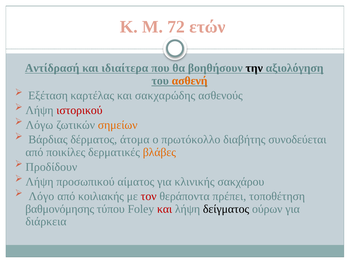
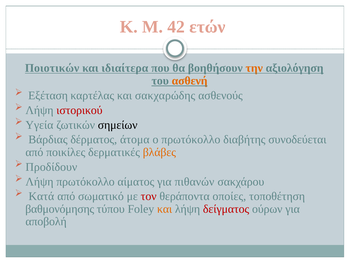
72: 72 -> 42
Αντίδρασή: Αντίδρασή -> Ποιοτικών
την colour: black -> orange
Λόγω: Λόγω -> Υγεία
σημείων colour: orange -> black
Λήψη προσωπικού: προσωπικού -> πρωτόκολλο
κλινικής: κλινικής -> πιθανών
Λόγο: Λόγο -> Κατά
κοιλιακής: κοιλιακής -> σωματικό
πρέπει: πρέπει -> οποίες
και at (165, 209) colour: red -> orange
δείγματος colour: black -> red
διάρκεια: διάρκεια -> αποβολή
